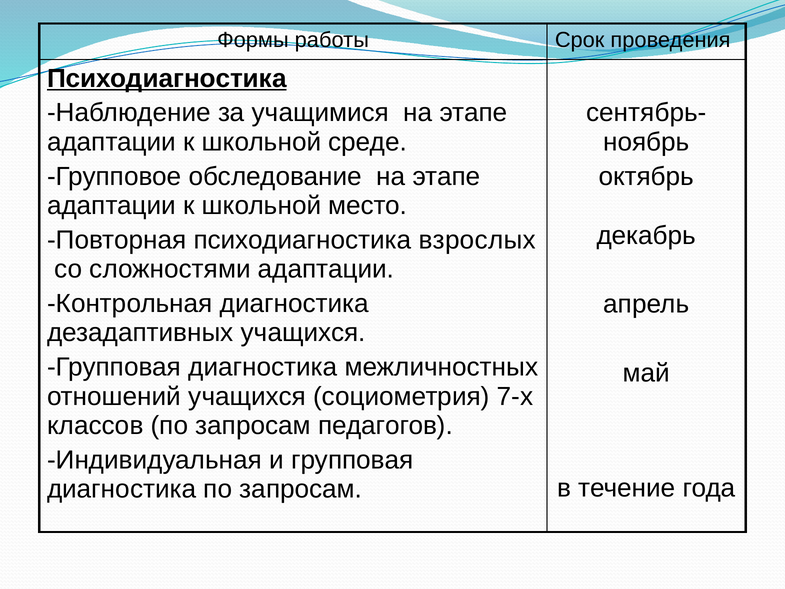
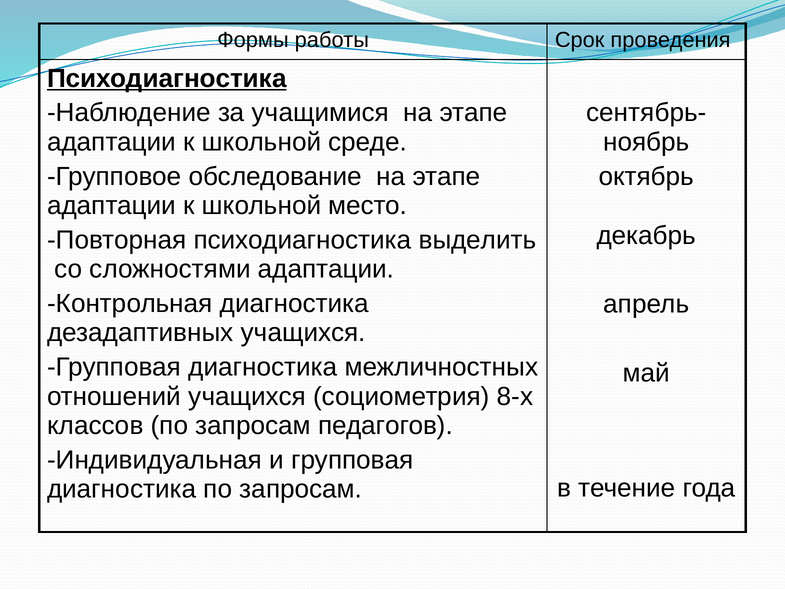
взрослых: взрослых -> выделить
7-х: 7-х -> 8-х
